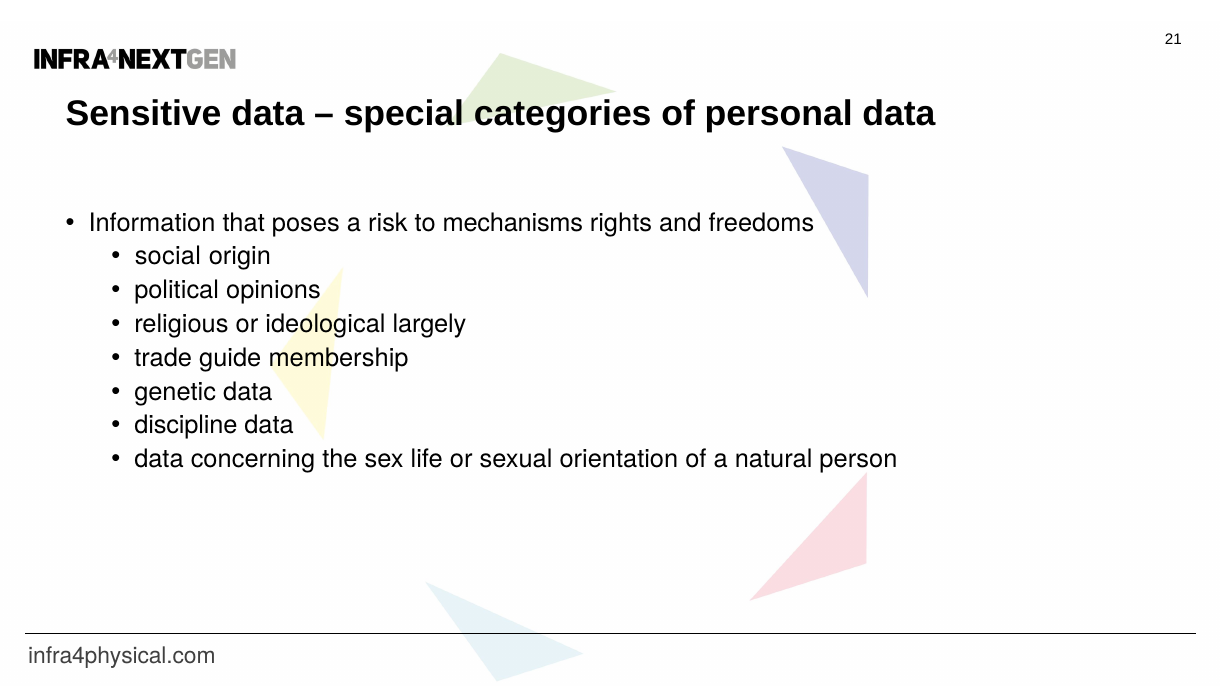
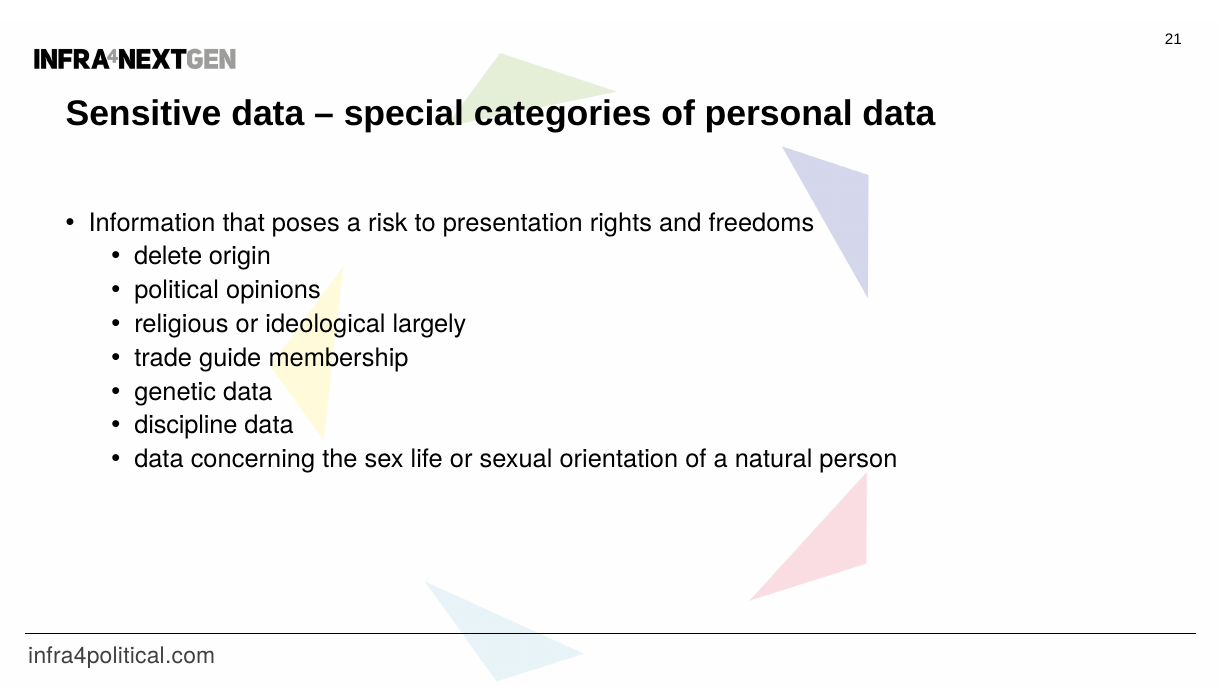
mechanisms: mechanisms -> presentation
social: social -> delete
infra4physical.com: infra4physical.com -> infra4political.com
